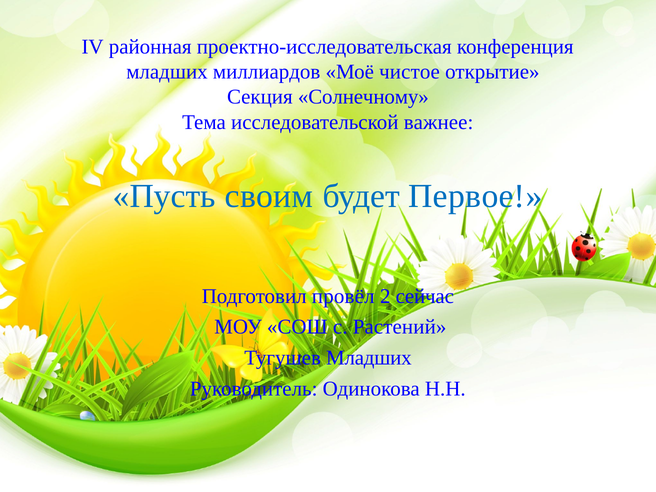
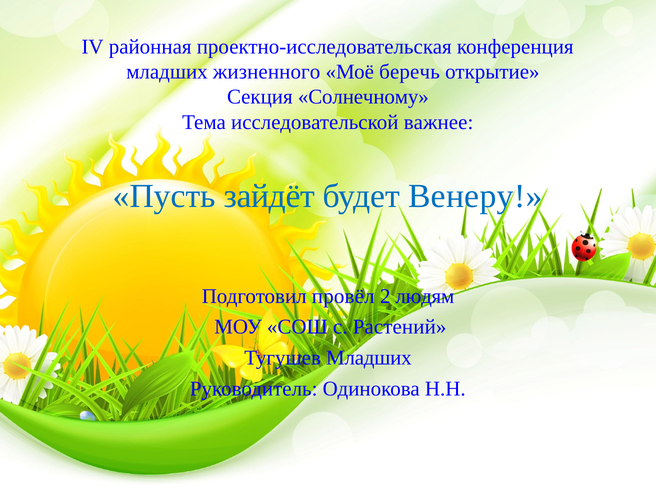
миллиардов: миллиардов -> жизненного
чистое: чистое -> беречь
своим: своим -> зайдёт
Первое: Первое -> Венеру
сейчас: сейчас -> людям
